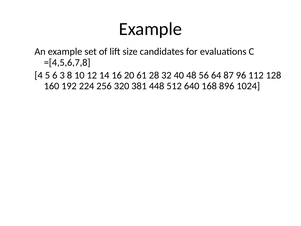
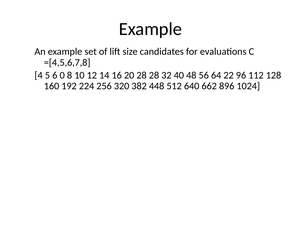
3: 3 -> 0
20 61: 61 -> 28
87: 87 -> 22
381: 381 -> 382
168: 168 -> 662
